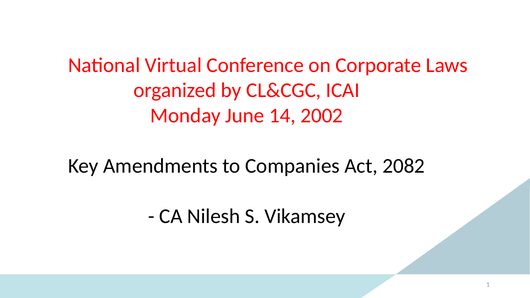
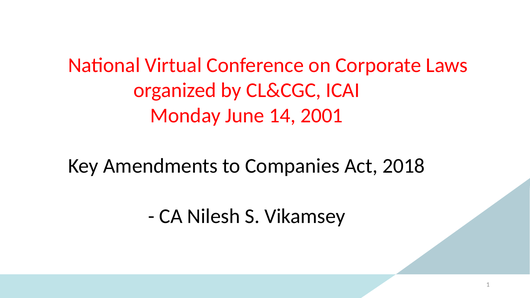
2002: 2002 -> 2001
2082: 2082 -> 2018
